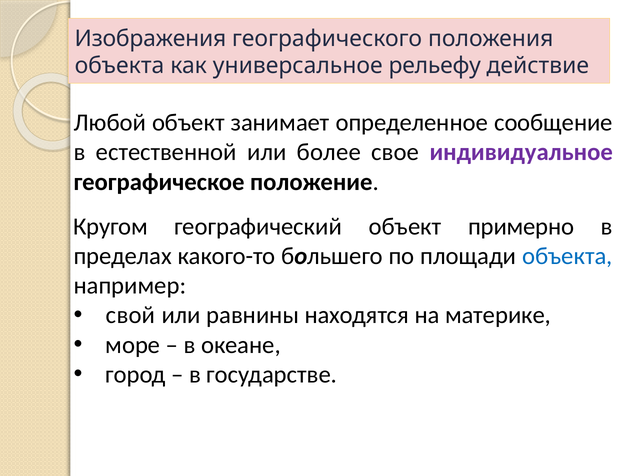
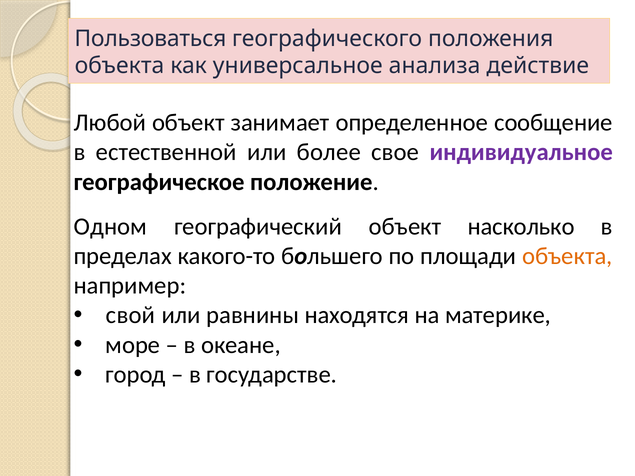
Изображения: Изображения -> Пользоваться
рельефу: рельефу -> анализа
Кругом: Кругом -> Одном
примерно: примерно -> насколько
объекта at (567, 256) colour: blue -> orange
